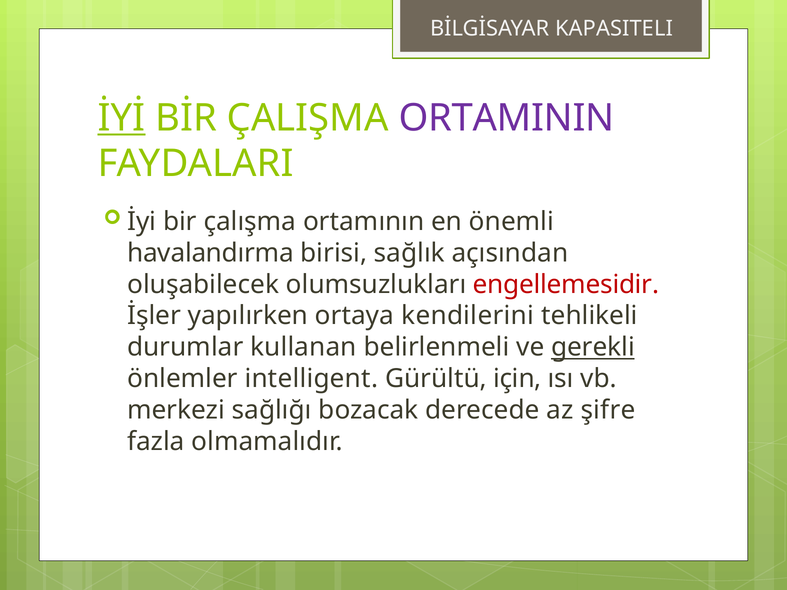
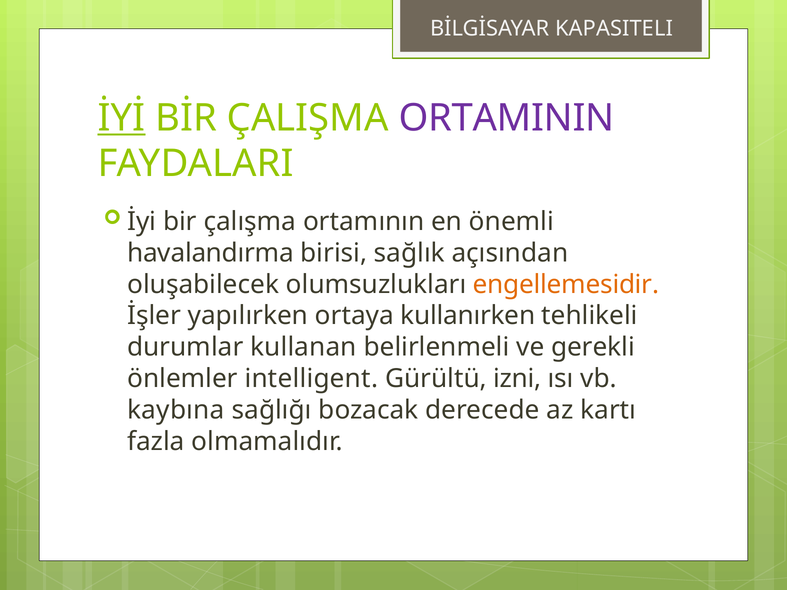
engellemesidir colour: red -> orange
kendilerini: kendilerini -> kullanırken
gerekli underline: present -> none
için: için -> izni
merkezi: merkezi -> kaybına
şifre: şifre -> kartı
